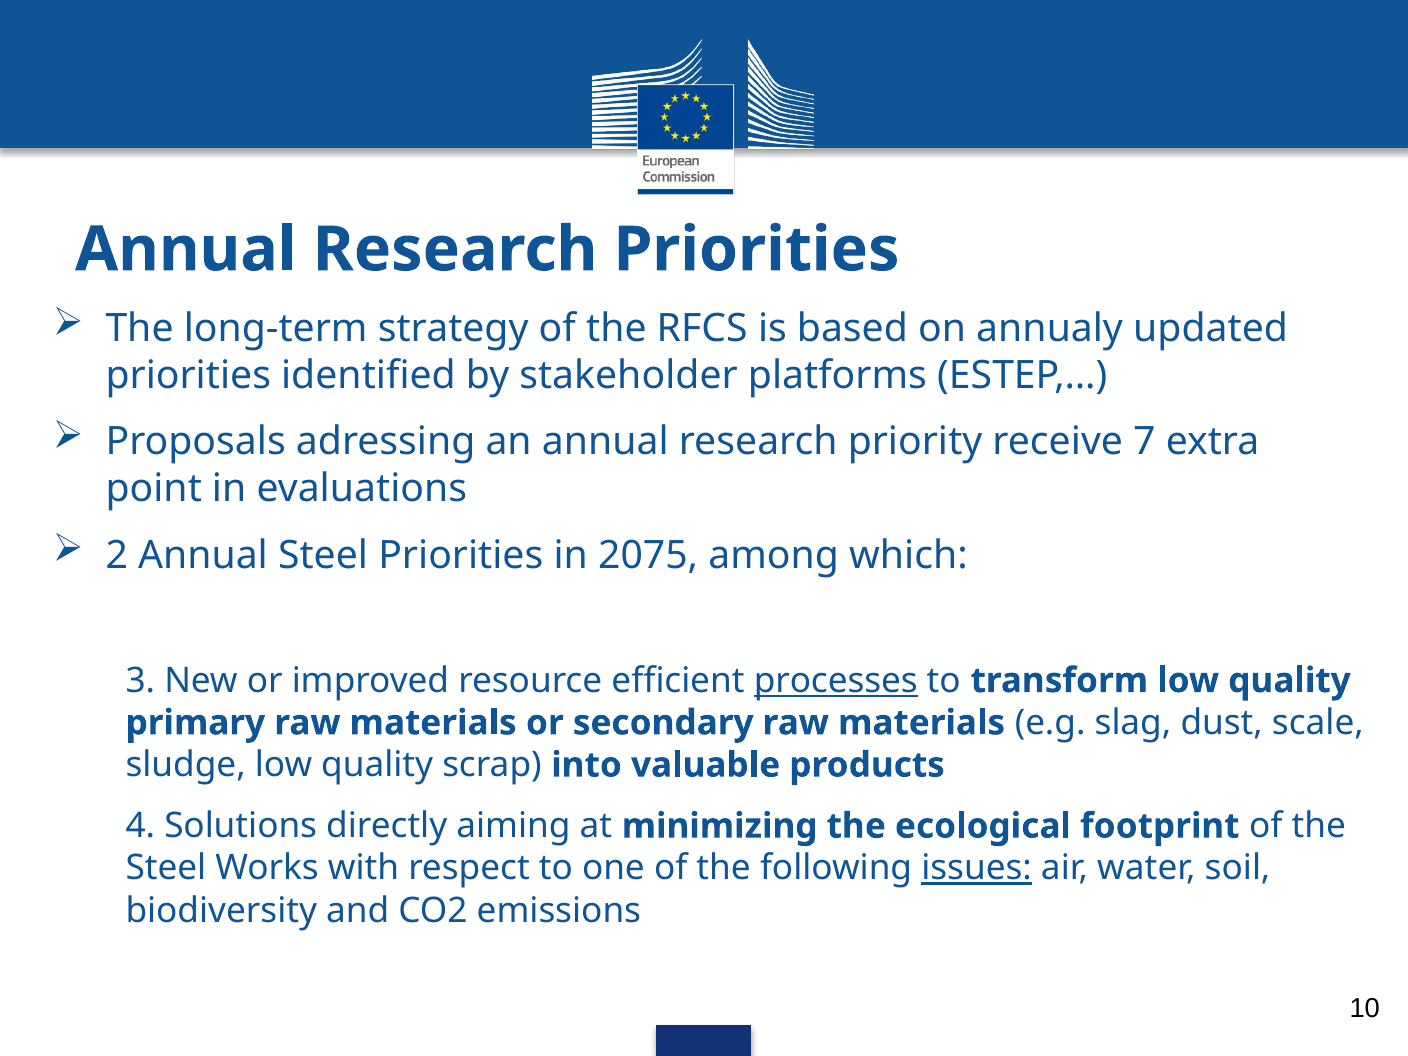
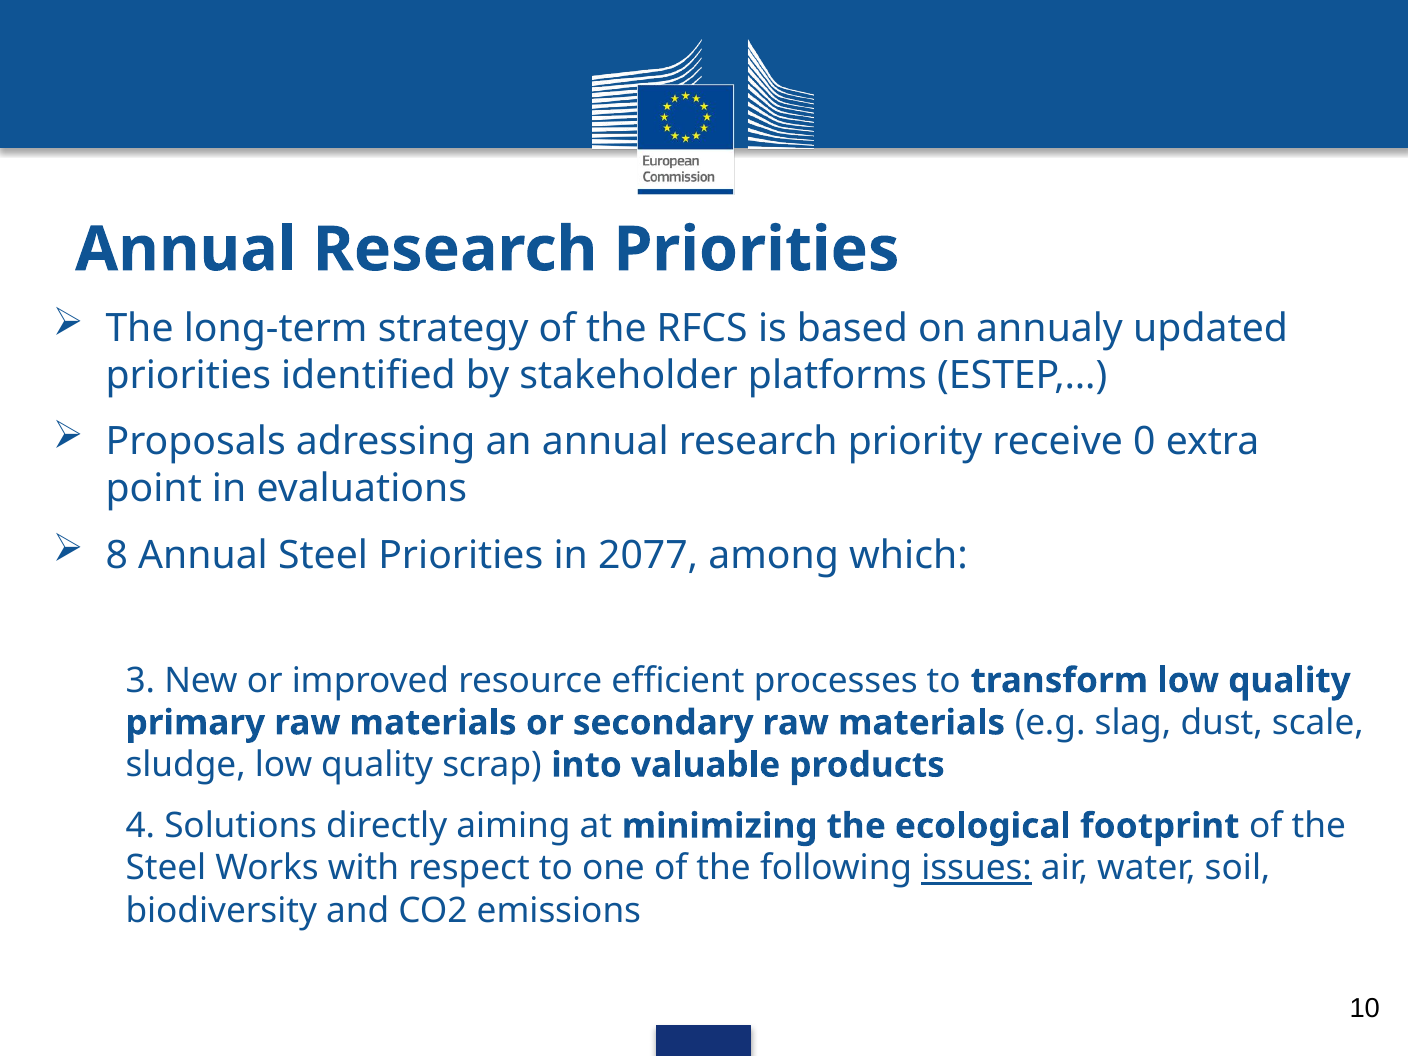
7: 7 -> 0
2: 2 -> 8
2075: 2075 -> 2077
processes underline: present -> none
